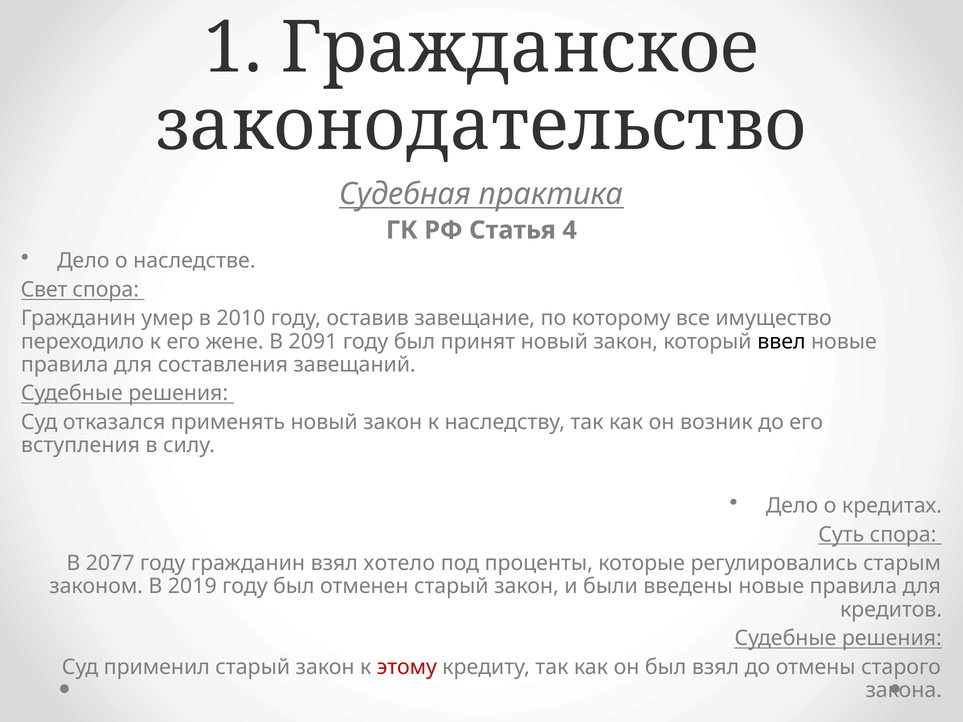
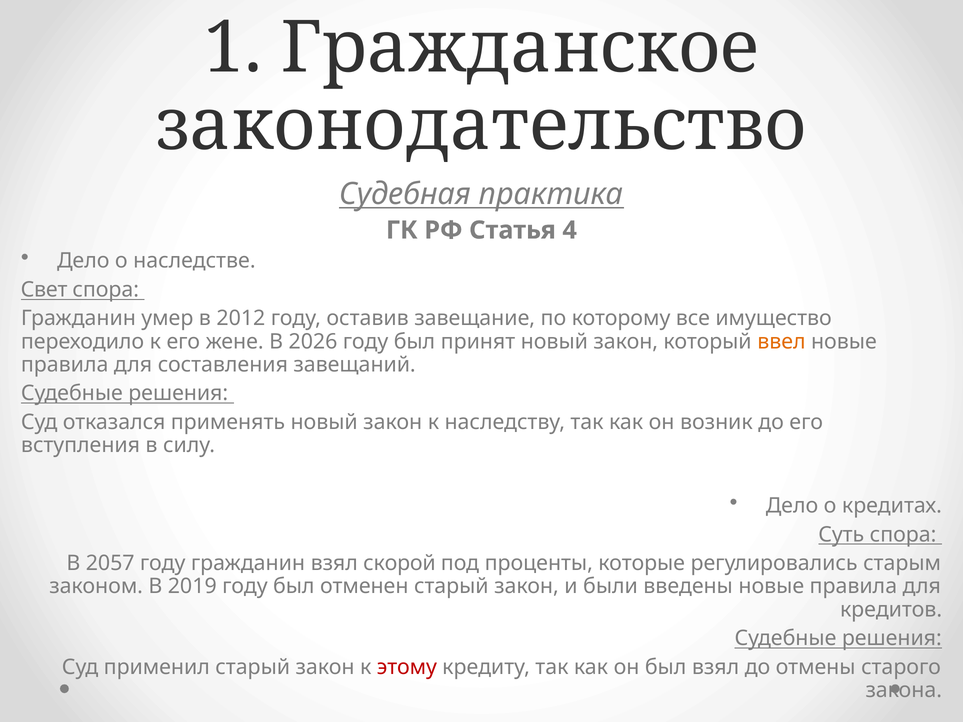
2010: 2010 -> 2012
2091: 2091 -> 2026
ввел colour: black -> orange
2077: 2077 -> 2057
хотело: хотело -> скорой
